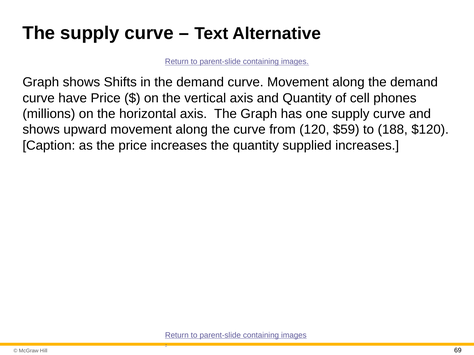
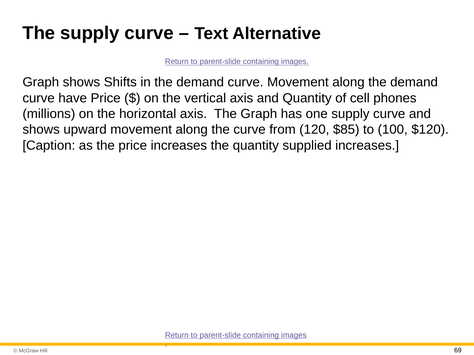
$59: $59 -> $85
188: 188 -> 100
